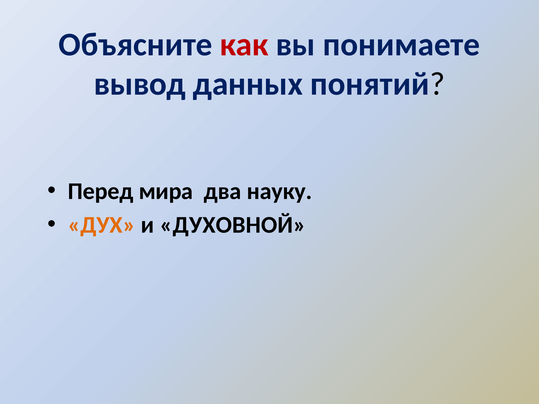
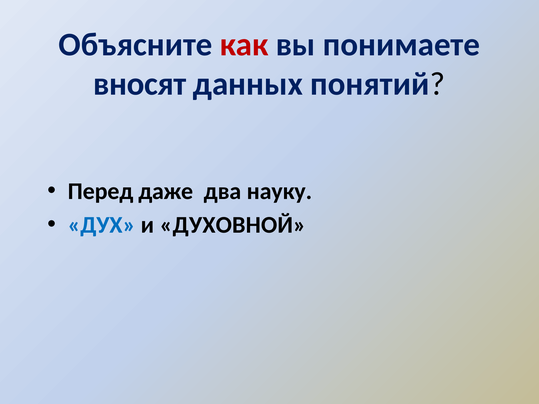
вывод: вывод -> вносят
мира: мира -> даже
ДУХ colour: orange -> blue
